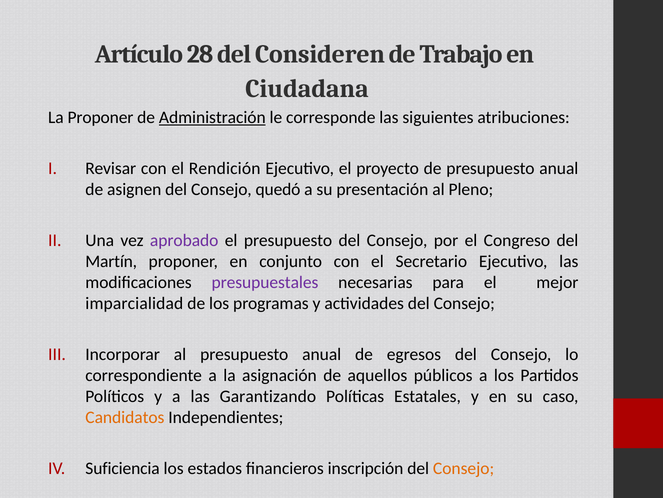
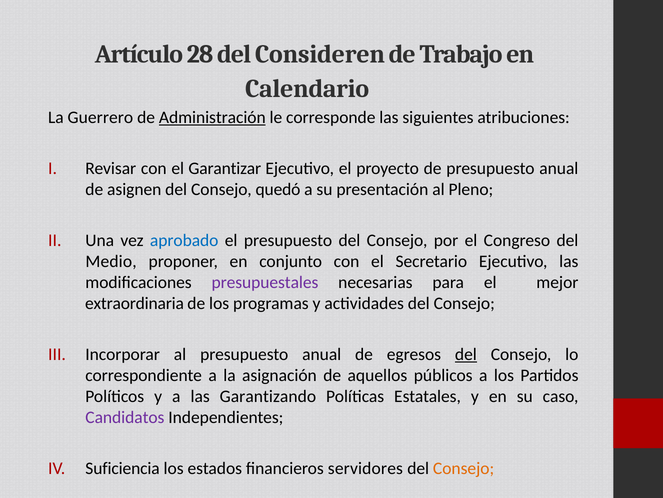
Ciudadana: Ciudadana -> Calendario
La Proponer: Proponer -> Guerrero
Rendición: Rendición -> Garantizar
aprobado colour: purple -> blue
Martín: Martín -> Medio
imparcialidad: imparcialidad -> extraordinaria
del at (466, 354) underline: none -> present
Candidatos colour: orange -> purple
inscripción: inscripción -> servidores
